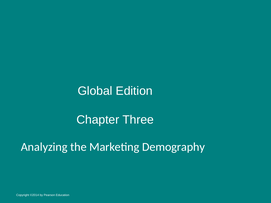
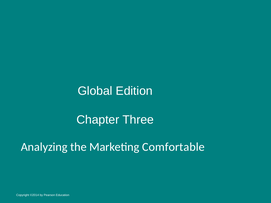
Demography: Demography -> Comfortable
